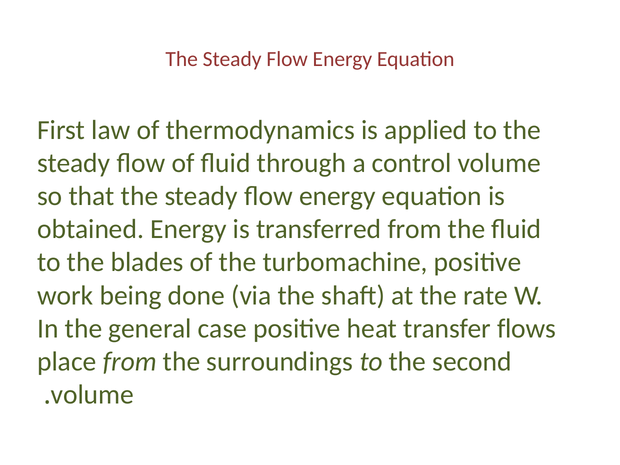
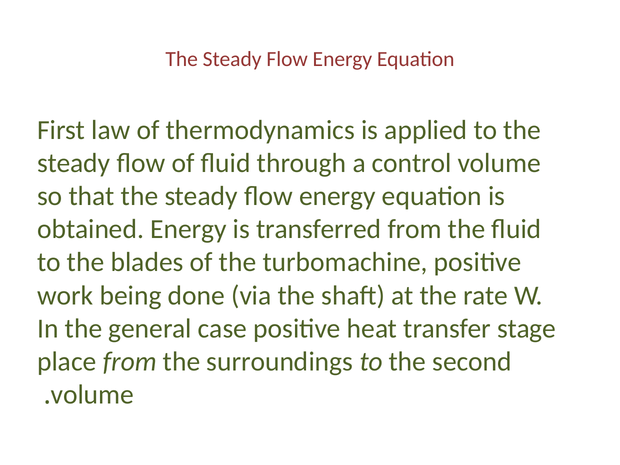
flows: flows -> stage
